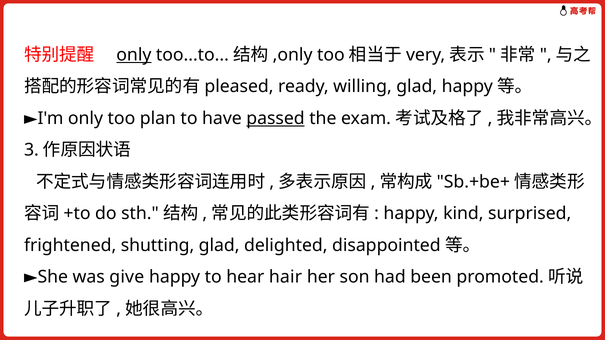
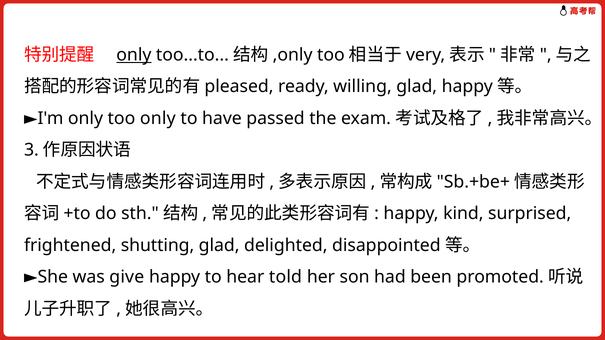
too plan: plan -> only
passed underline: present -> none
hair: hair -> told
